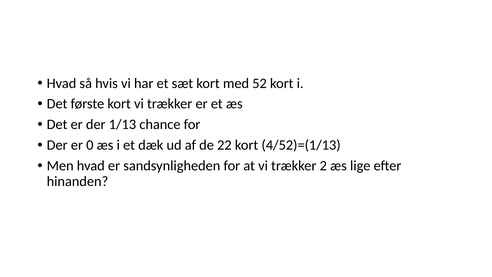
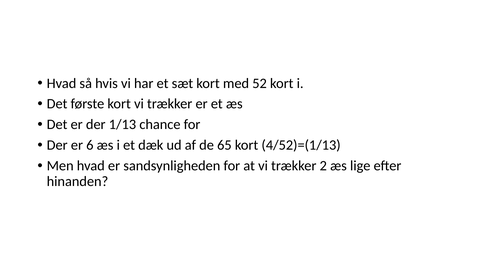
0: 0 -> 6
22: 22 -> 65
